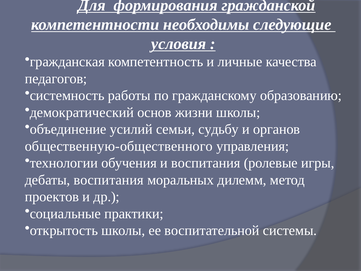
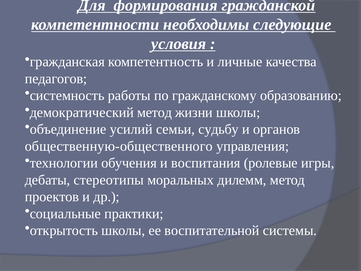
демократический основ: основ -> метод
дебаты воспитания: воспитания -> стереотипы
